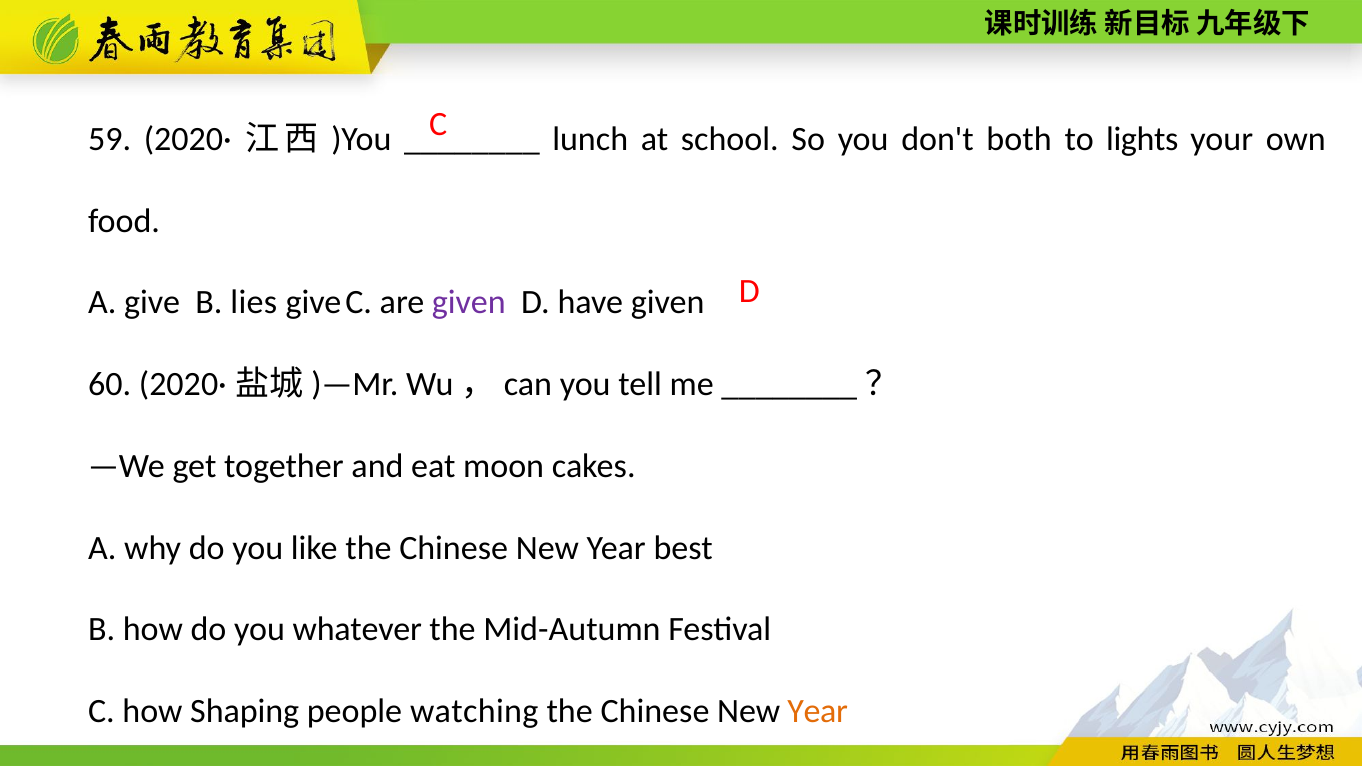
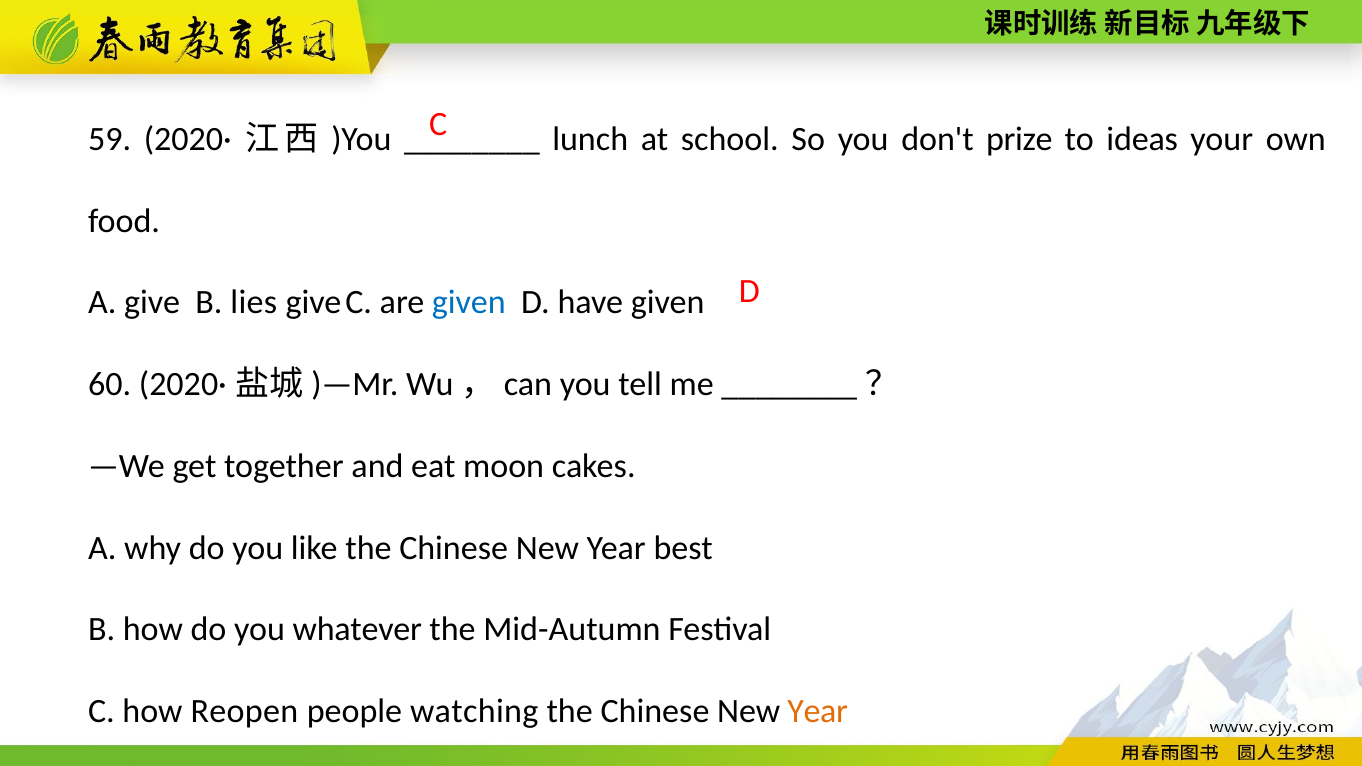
both: both -> prize
lights: lights -> ideas
given at (469, 303) colour: purple -> blue
Shaping: Shaping -> Reopen
